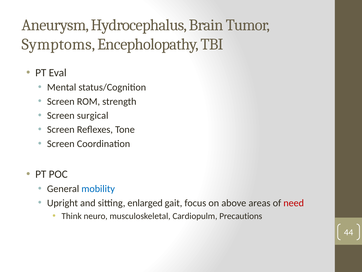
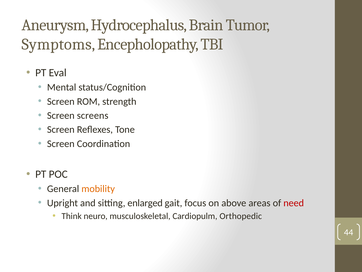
surgical: surgical -> screens
mobility colour: blue -> orange
Precautions: Precautions -> Orthopedic
